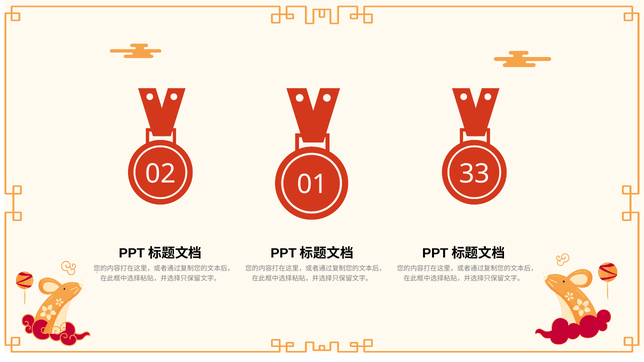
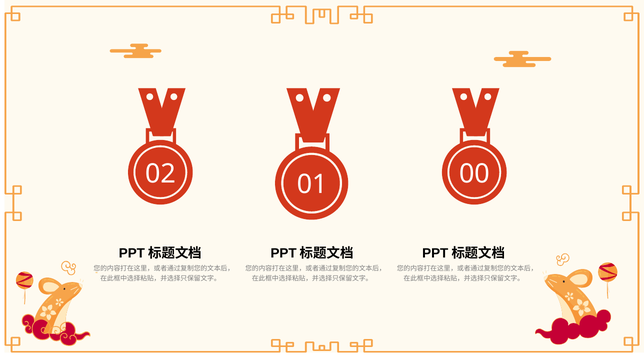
33: 33 -> 00
